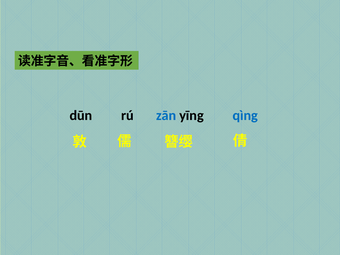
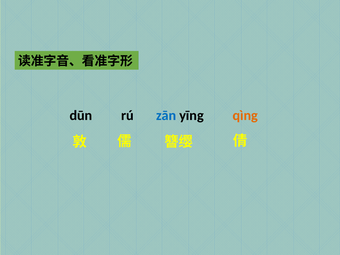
qìng colour: blue -> orange
